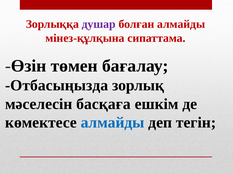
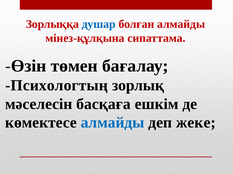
душар colour: purple -> blue
Отбасыңызда: Отбасыңызда -> Психологтың
тегін: тегін -> жеке
